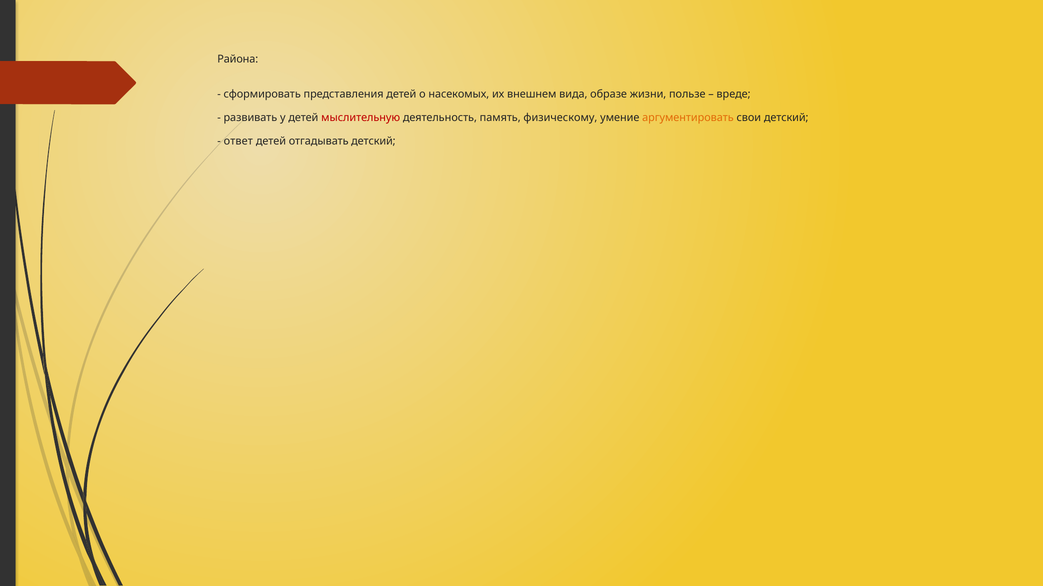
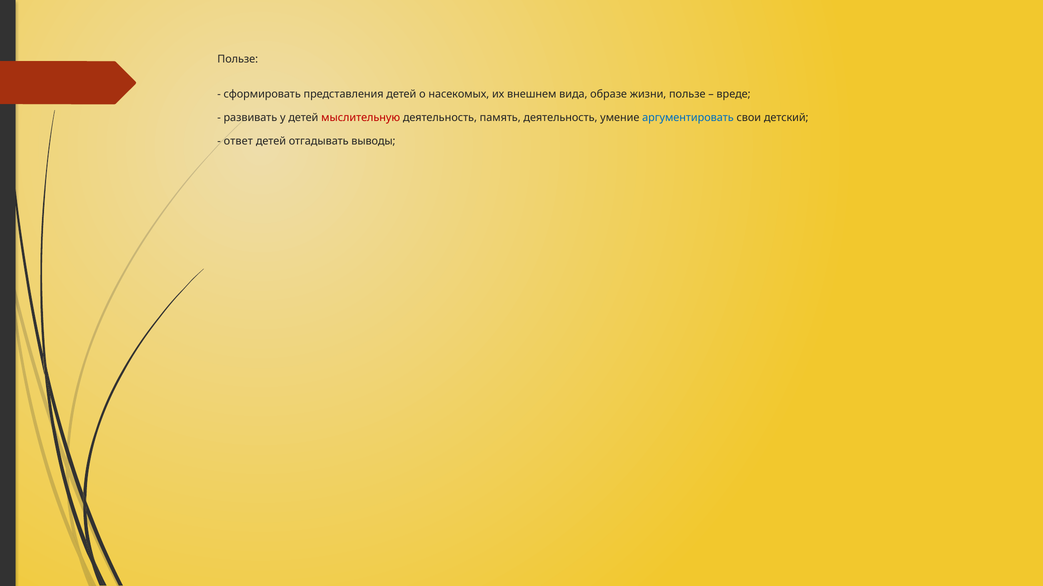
Района at (238, 59): Района -> Пользе
память физическому: физическому -> деятельность
аргументировать colour: orange -> blue
отгадывать детский: детский -> выводы
